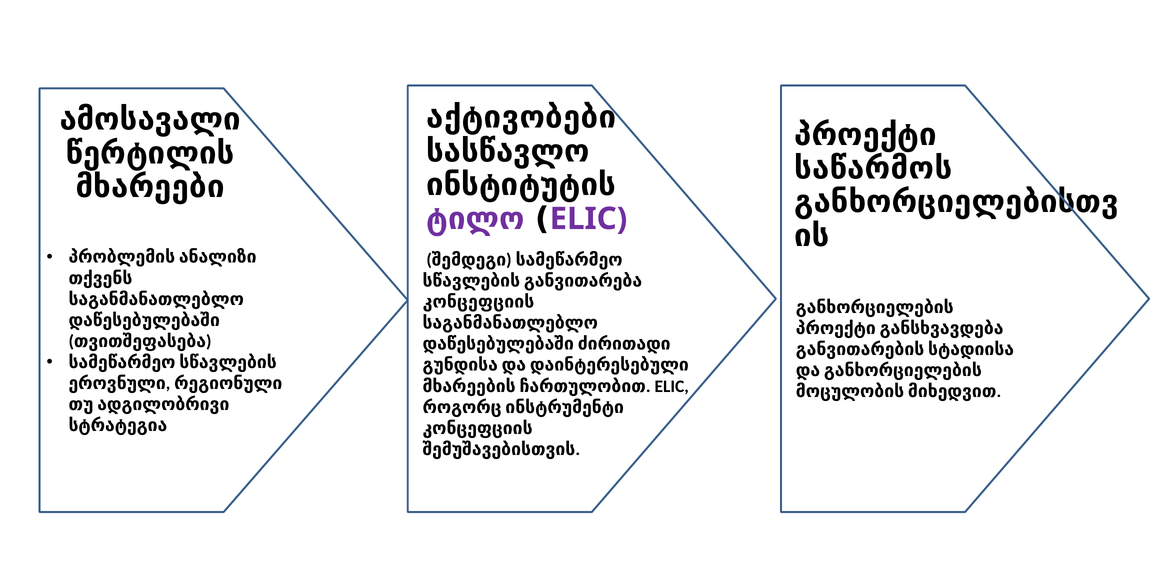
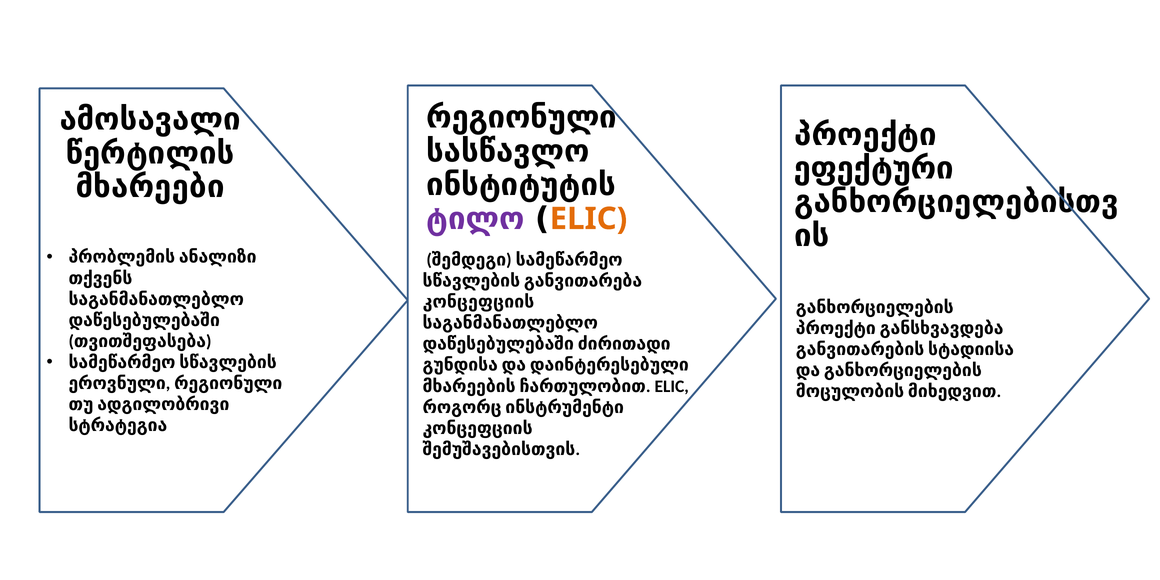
აქტივობები at (521, 118): აქტივობები -> რეგიონული
საწარმოს: საწარმოს -> ეფექტური
ELIC at (588, 219) colour: purple -> orange
